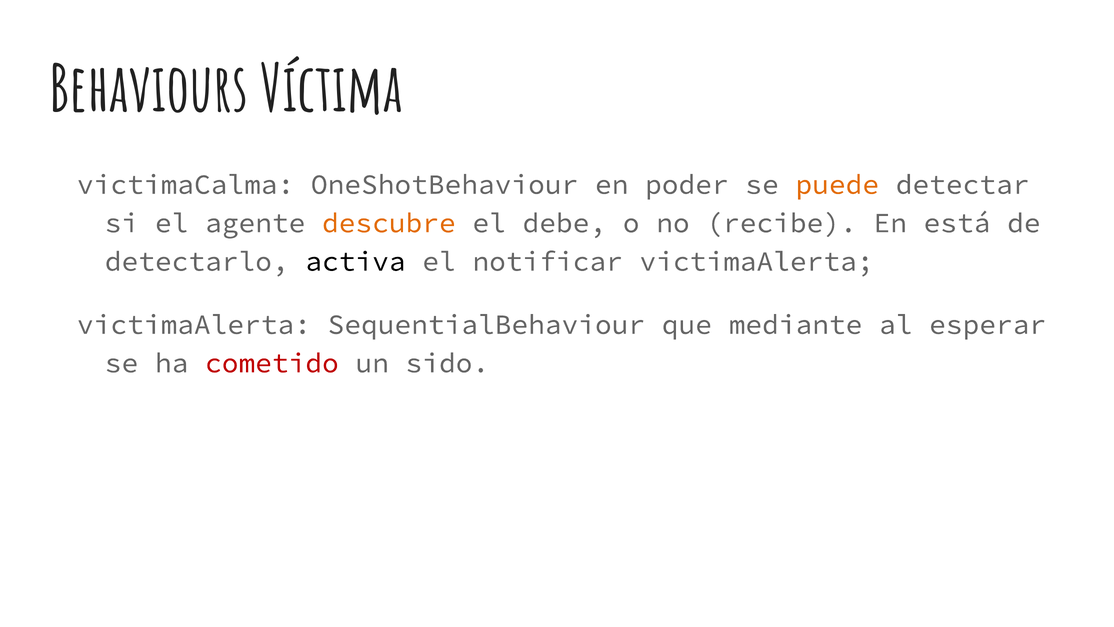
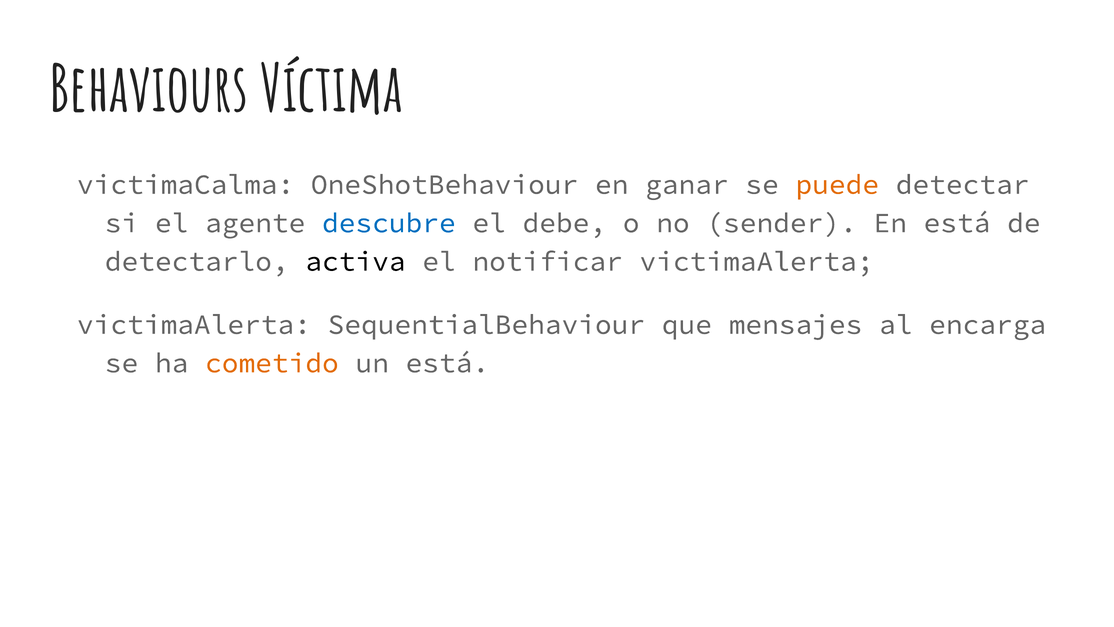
poder: poder -> ganar
descubre colour: orange -> blue
recibe: recibe -> sender
mediante: mediante -> mensajes
esperar: esperar -> encarga
cometido colour: red -> orange
un sido: sido -> está
